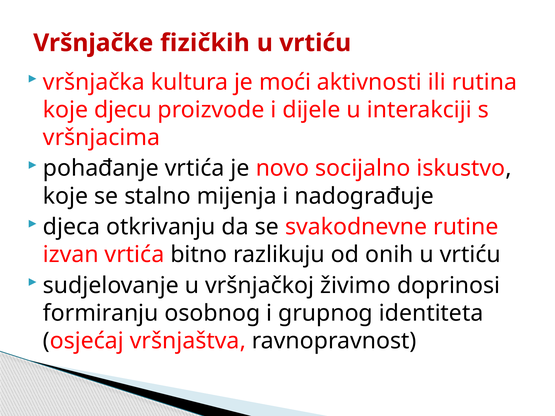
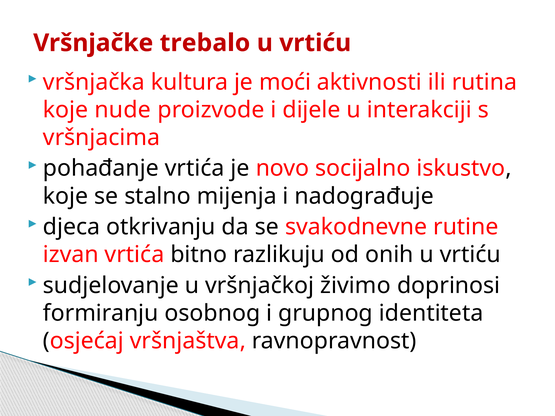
fizičkih: fizičkih -> trebalo
djecu: djecu -> nude
